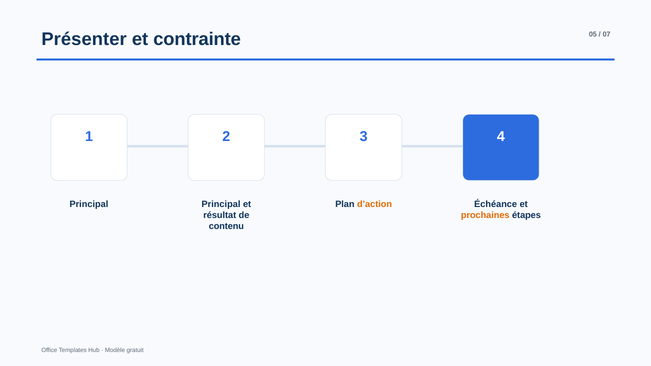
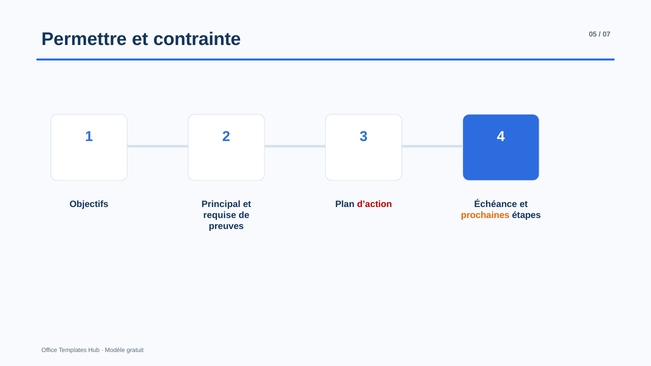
Présenter: Présenter -> Permettre
Principal at (89, 204): Principal -> Objectifs
d’action colour: orange -> red
résultat: résultat -> requise
contenu: contenu -> preuves
